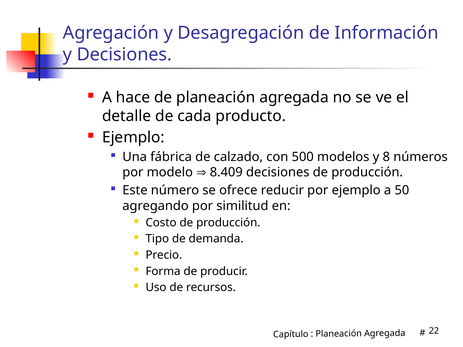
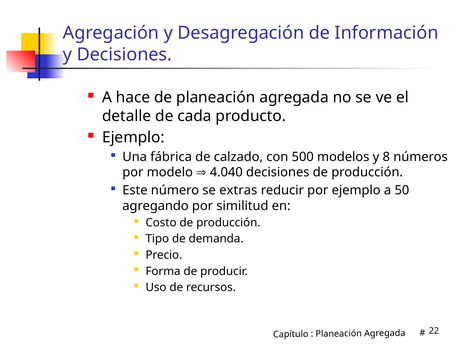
8.409: 8.409 -> 4.040
ofrece: ofrece -> extras
